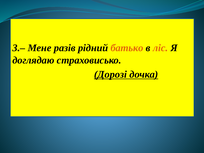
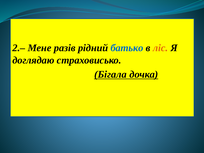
3.–: 3.– -> 2.–
батько colour: orange -> blue
Дорозі: Дорозі -> Бігала
